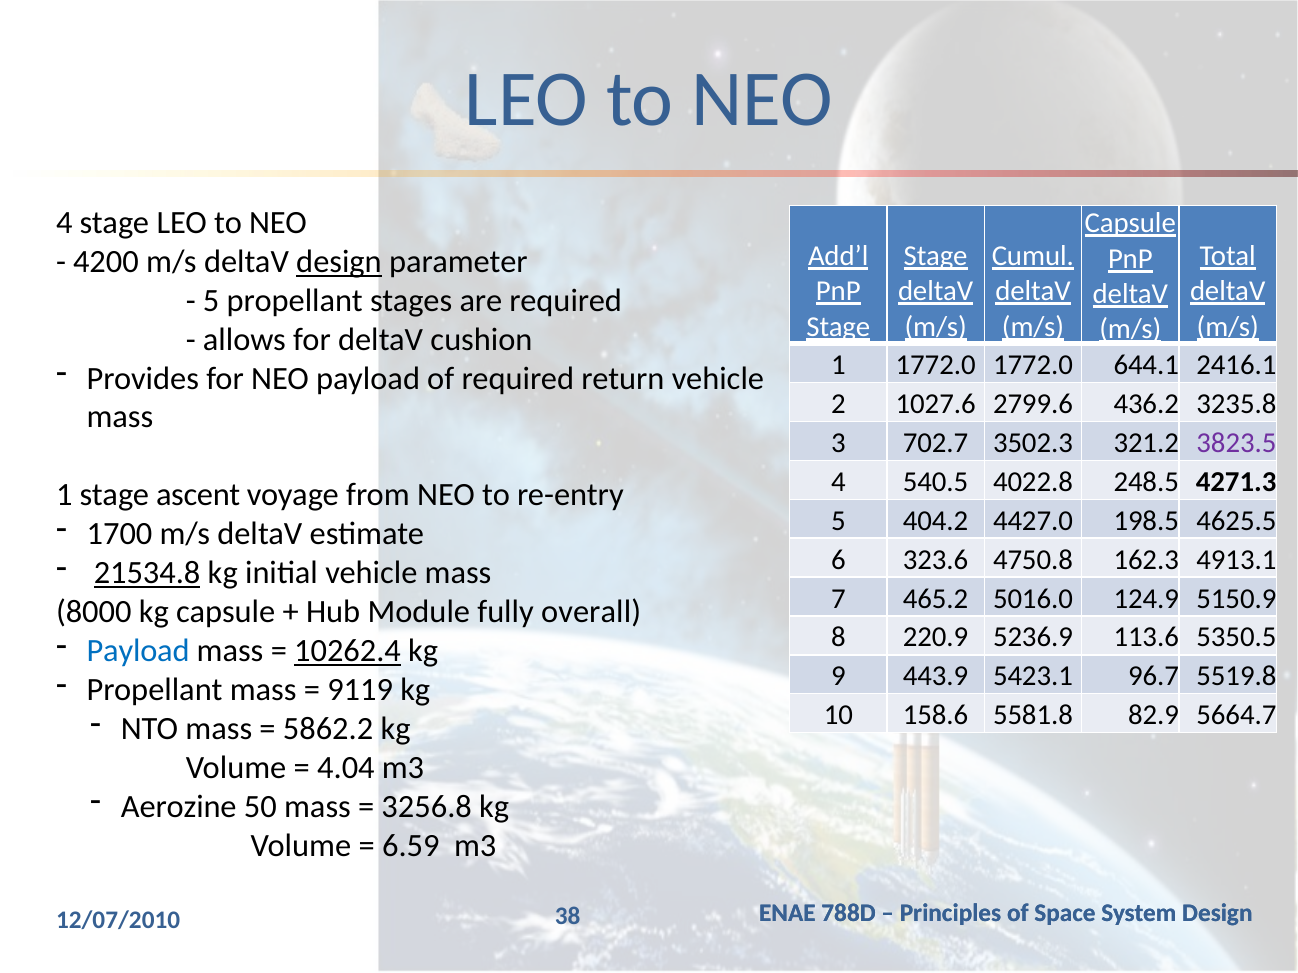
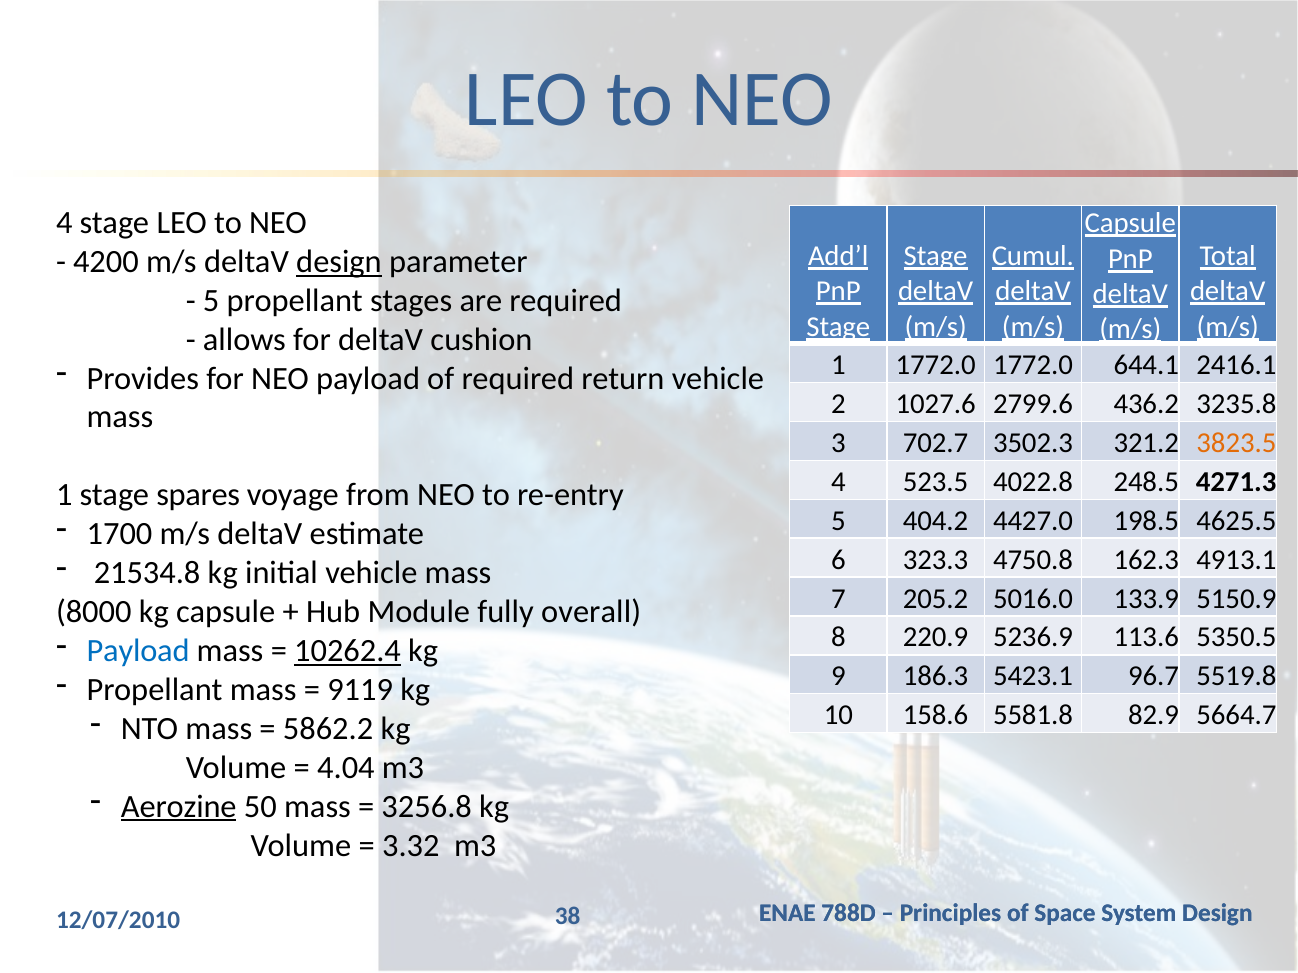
3823.5 colour: purple -> orange
540.5: 540.5 -> 523.5
ascent: ascent -> spares
323.6: 323.6 -> 323.3
21534.8 underline: present -> none
465.2: 465.2 -> 205.2
124.9: 124.9 -> 133.9
443.9: 443.9 -> 186.3
Aerozine underline: none -> present
6.59: 6.59 -> 3.32
